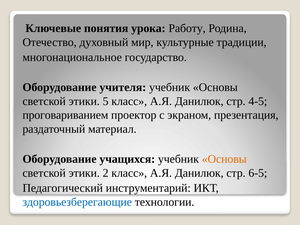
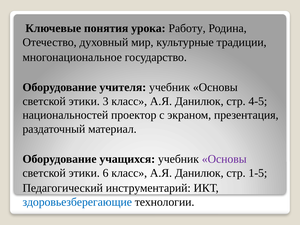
5: 5 -> 3
проговариванием: проговариванием -> национальностей
Основы at (224, 159) colour: orange -> purple
2: 2 -> 6
6-5: 6-5 -> 1-5
